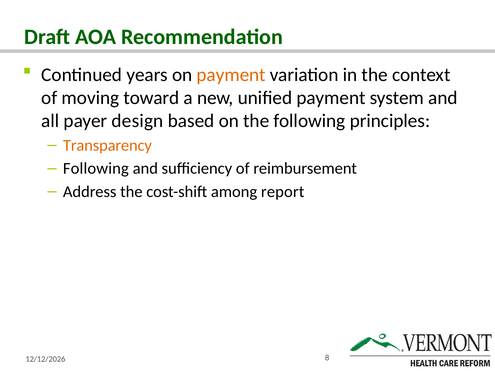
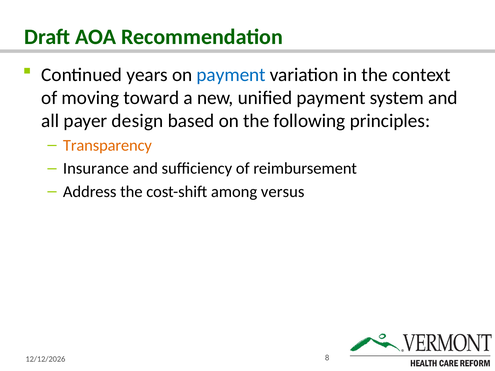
payment at (231, 75) colour: orange -> blue
Following at (96, 169): Following -> Insurance
report: report -> versus
